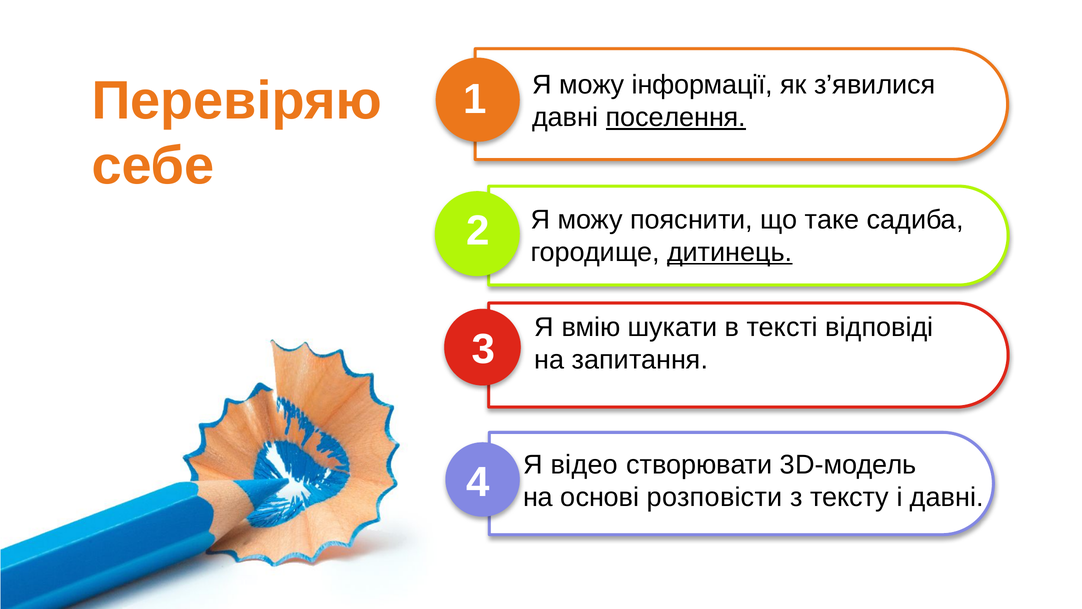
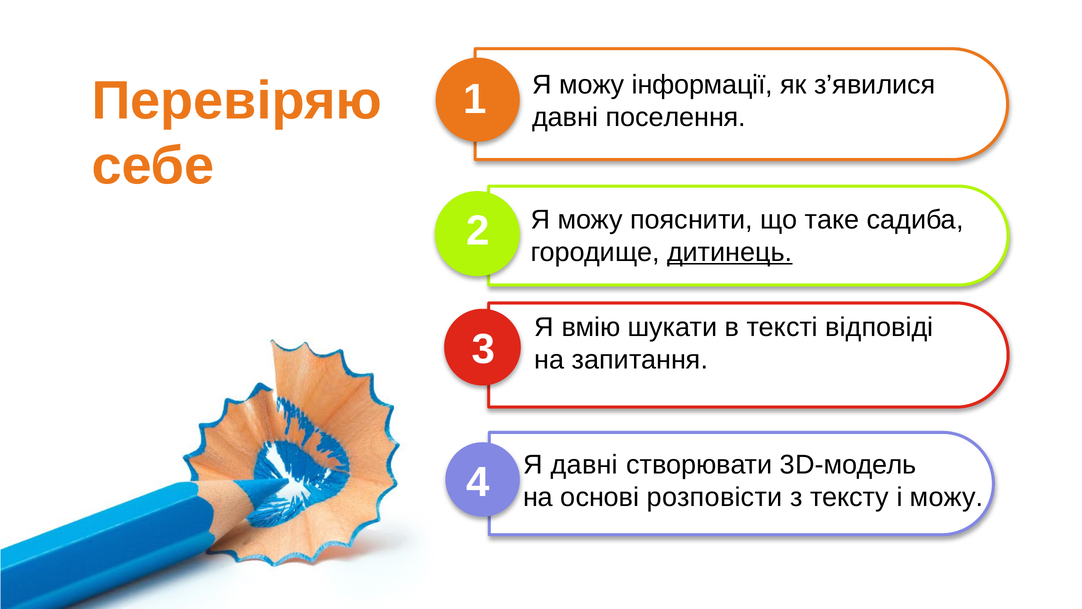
поселення underline: present -> none
Я відео: відео -> давні
і давні: давні -> можу
